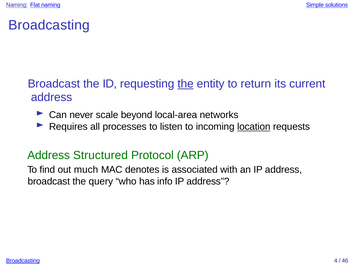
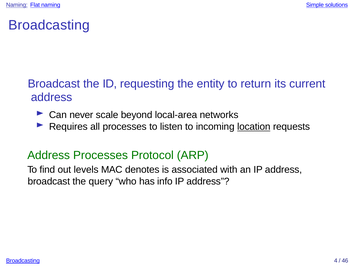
the at (186, 84) underline: present -> none
Address Structured: Structured -> Processes
much: much -> levels
